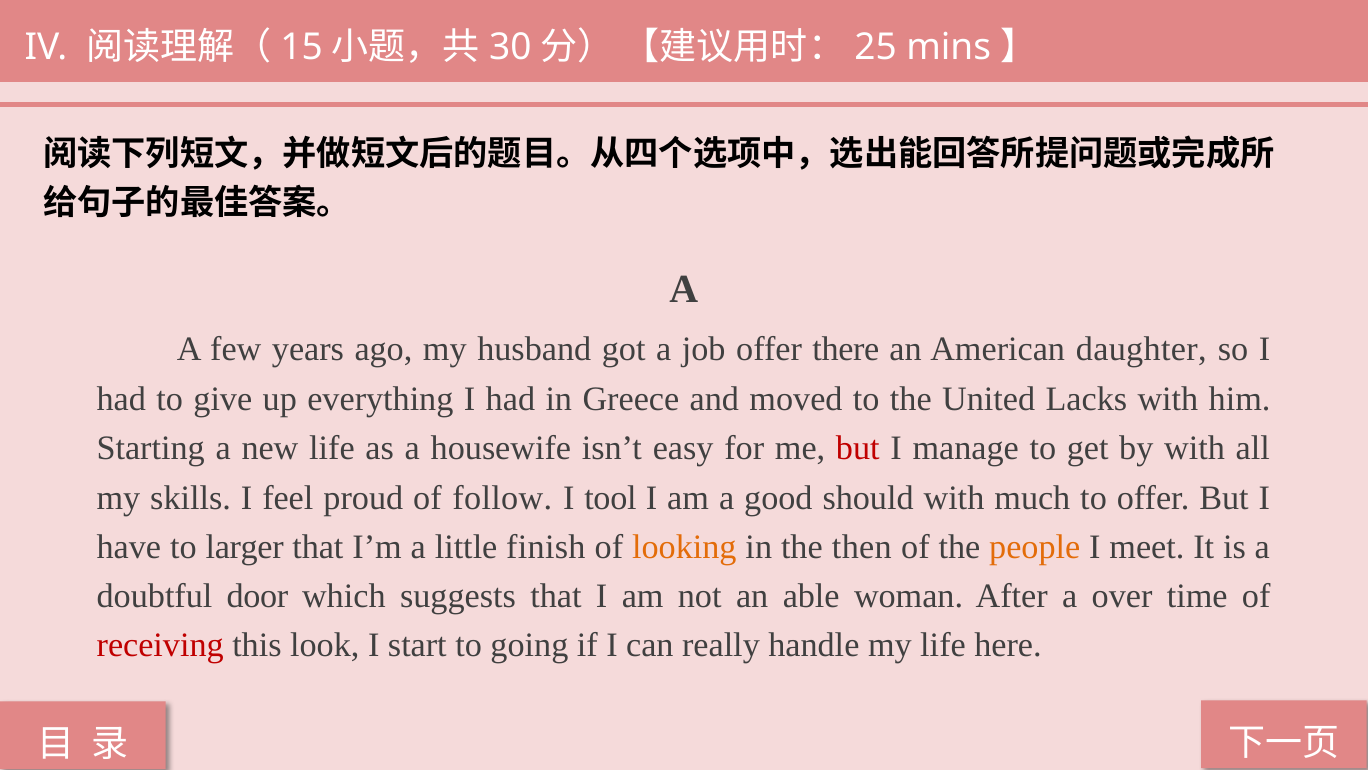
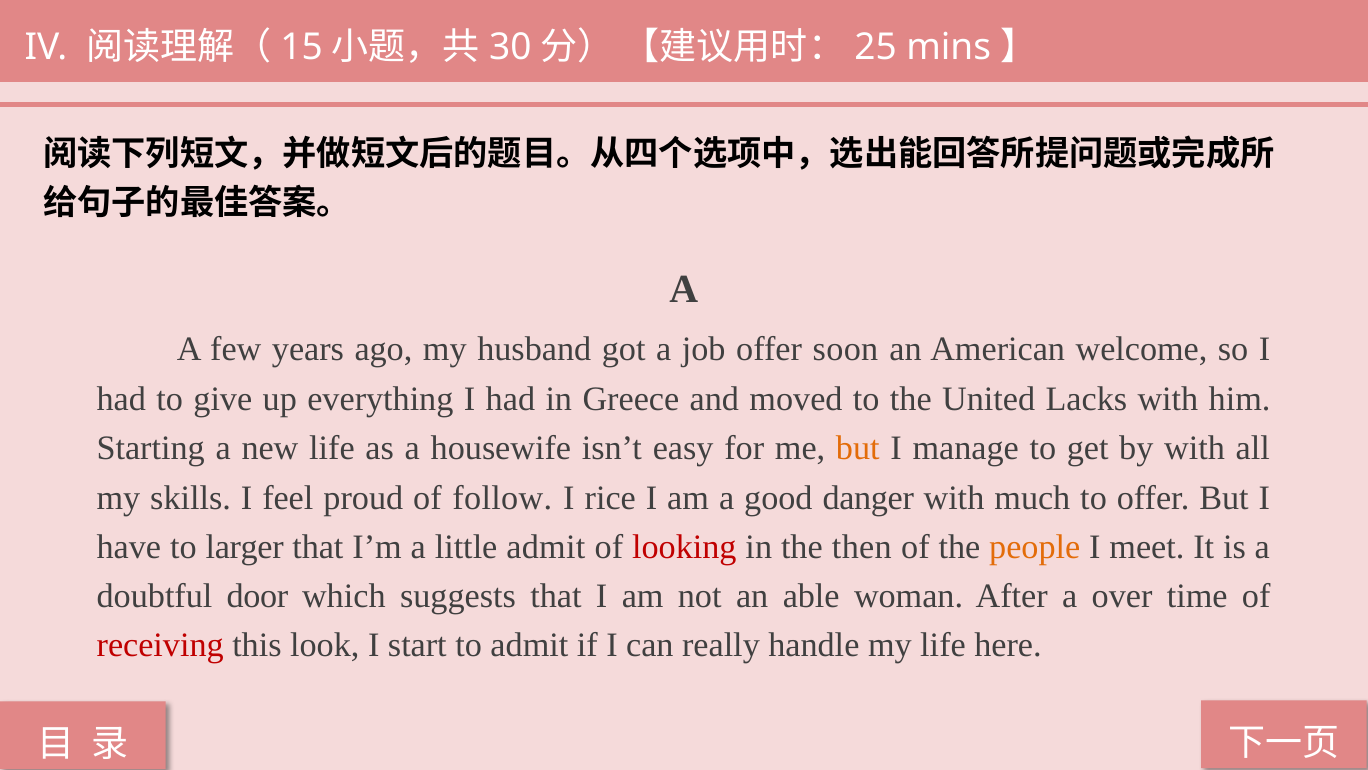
there: there -> soon
daughter: daughter -> welcome
but at (858, 448) colour: red -> orange
tool: tool -> rice
should: should -> danger
little finish: finish -> admit
looking colour: orange -> red
to going: going -> admit
